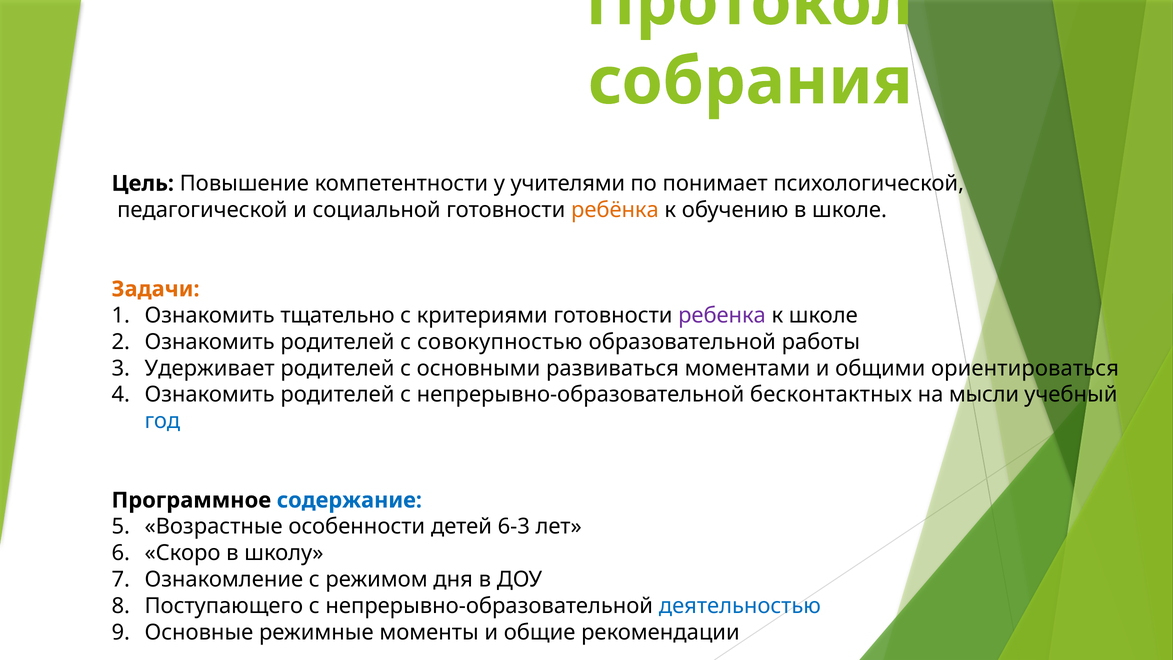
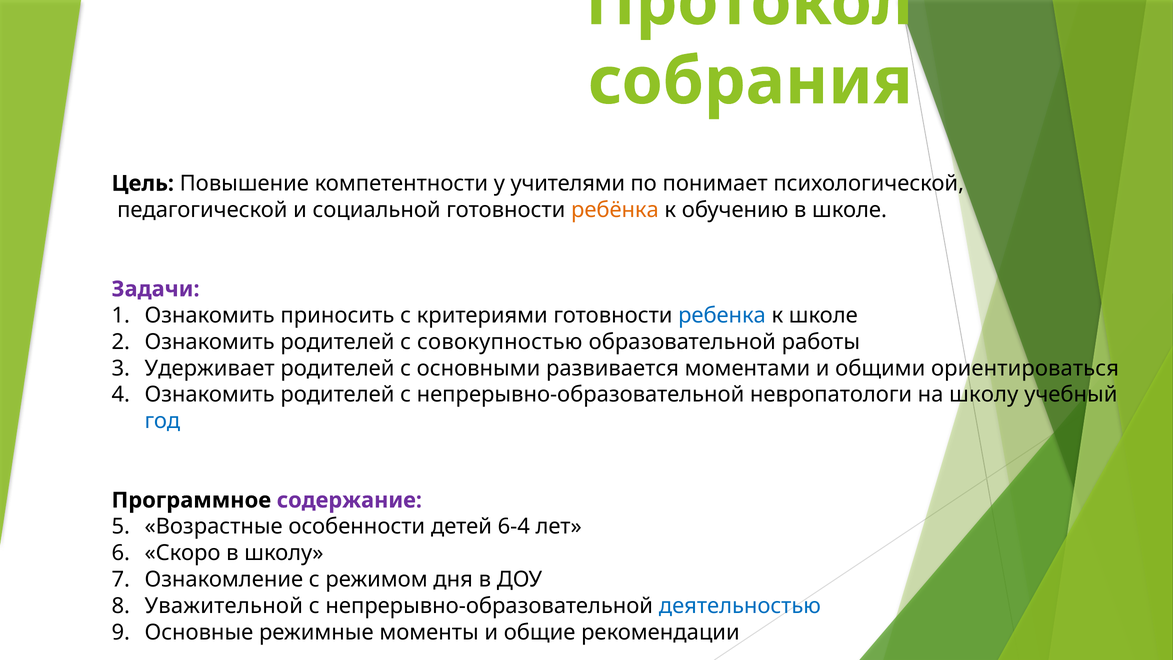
Задачи colour: orange -> purple
тщательно: тщательно -> приносить
ребенка colour: purple -> blue
развиваться: развиваться -> развивается
бесконтактных: бесконтактных -> невропатологи
на мысли: мысли -> школу
содержание colour: blue -> purple
6-3: 6-3 -> 6-4
Поступающего: Поступающего -> Уважительной
